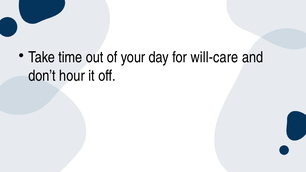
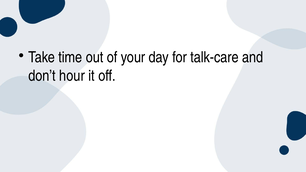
will-care: will-care -> talk-care
